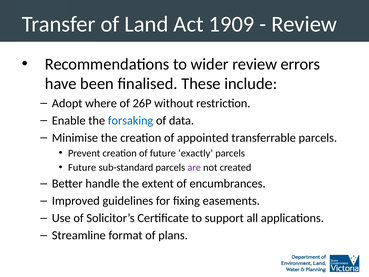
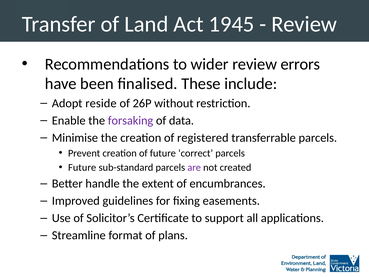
1909: 1909 -> 1945
where: where -> reside
forsaking colour: blue -> purple
appointed: appointed -> registered
exactly: exactly -> correct
